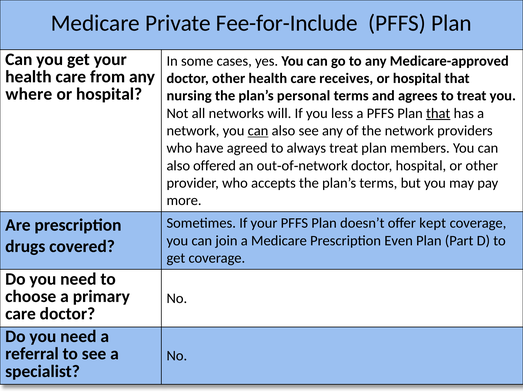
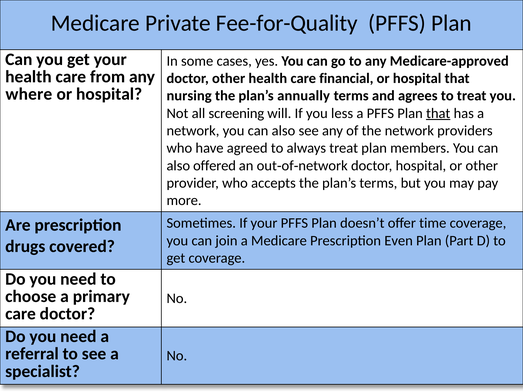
Fee-for-Include: Fee-for-Include -> Fee-for-Quality
receives: receives -> financial
personal: personal -> annually
networks: networks -> screening
can at (258, 131) underline: present -> none
kept: kept -> time
